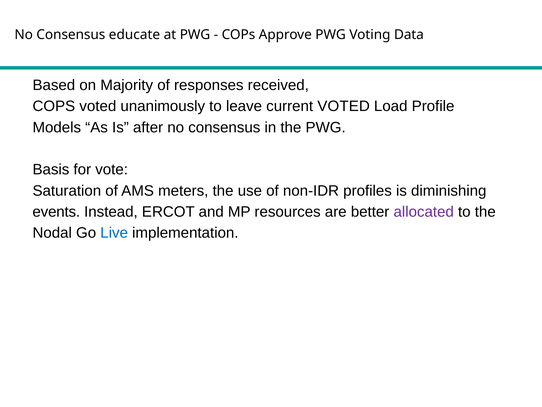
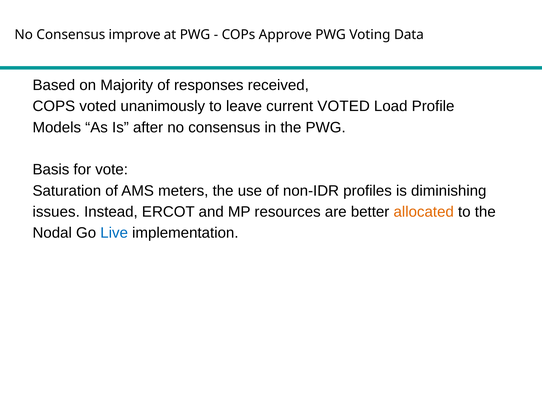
educate: educate -> improve
events: events -> issues
allocated colour: purple -> orange
